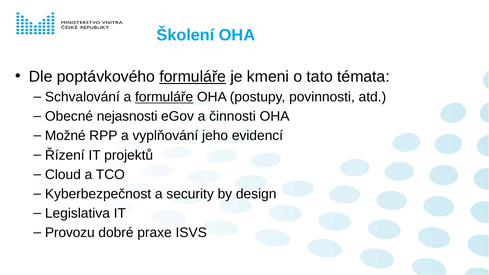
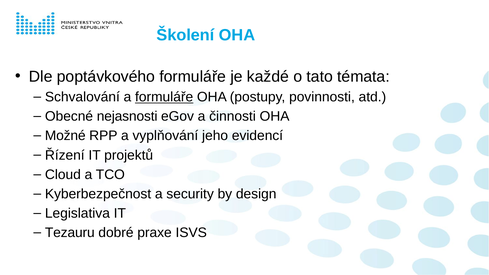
formuláře at (193, 77) underline: present -> none
kmeni: kmeni -> každé
Provozu: Provozu -> Tezauru
